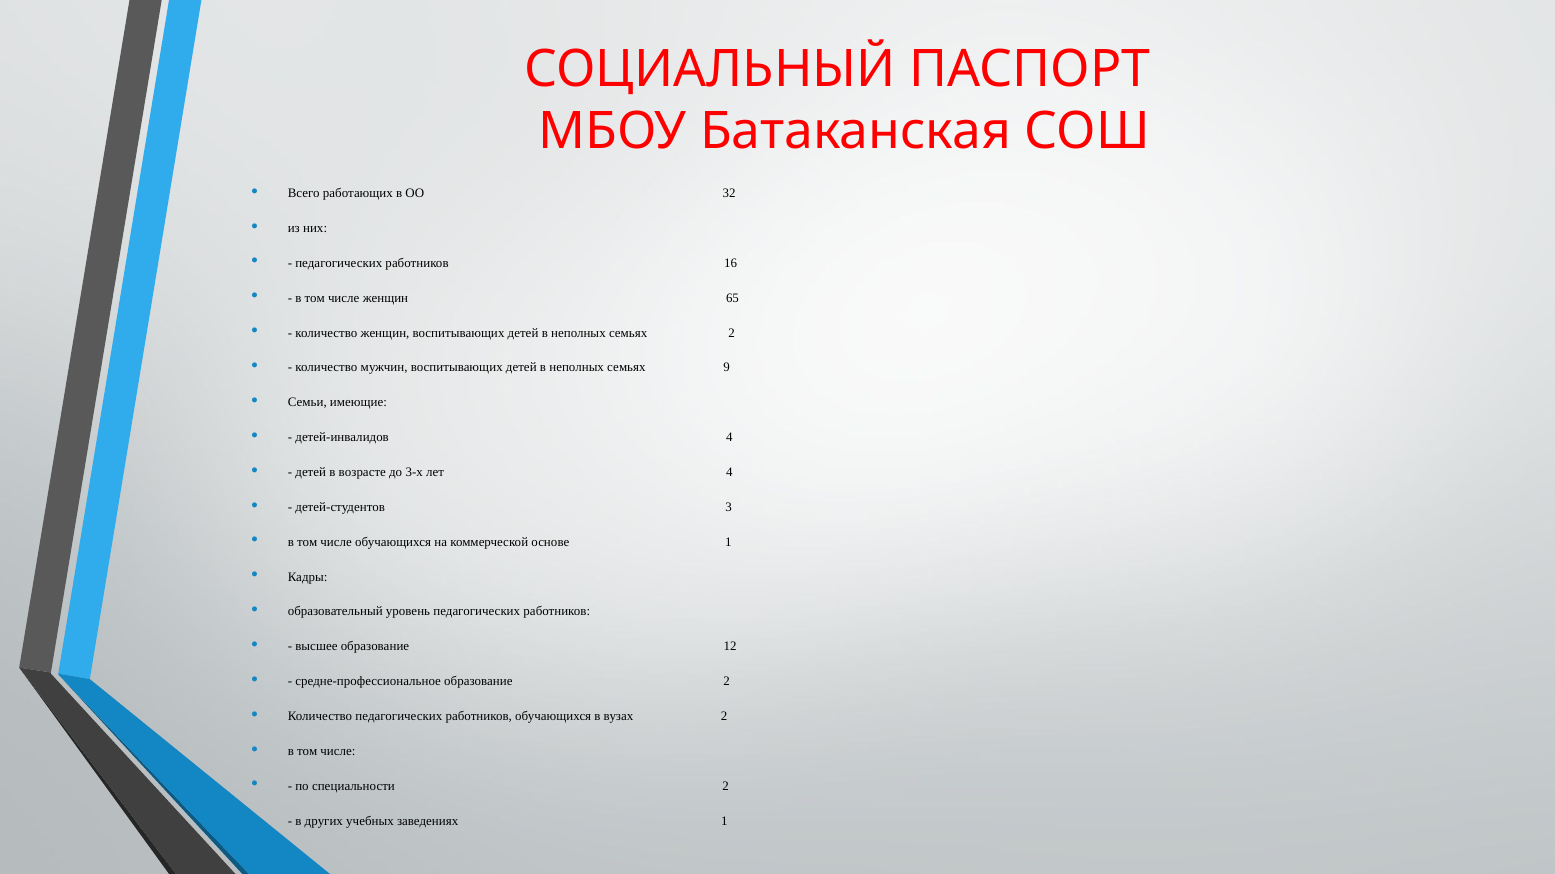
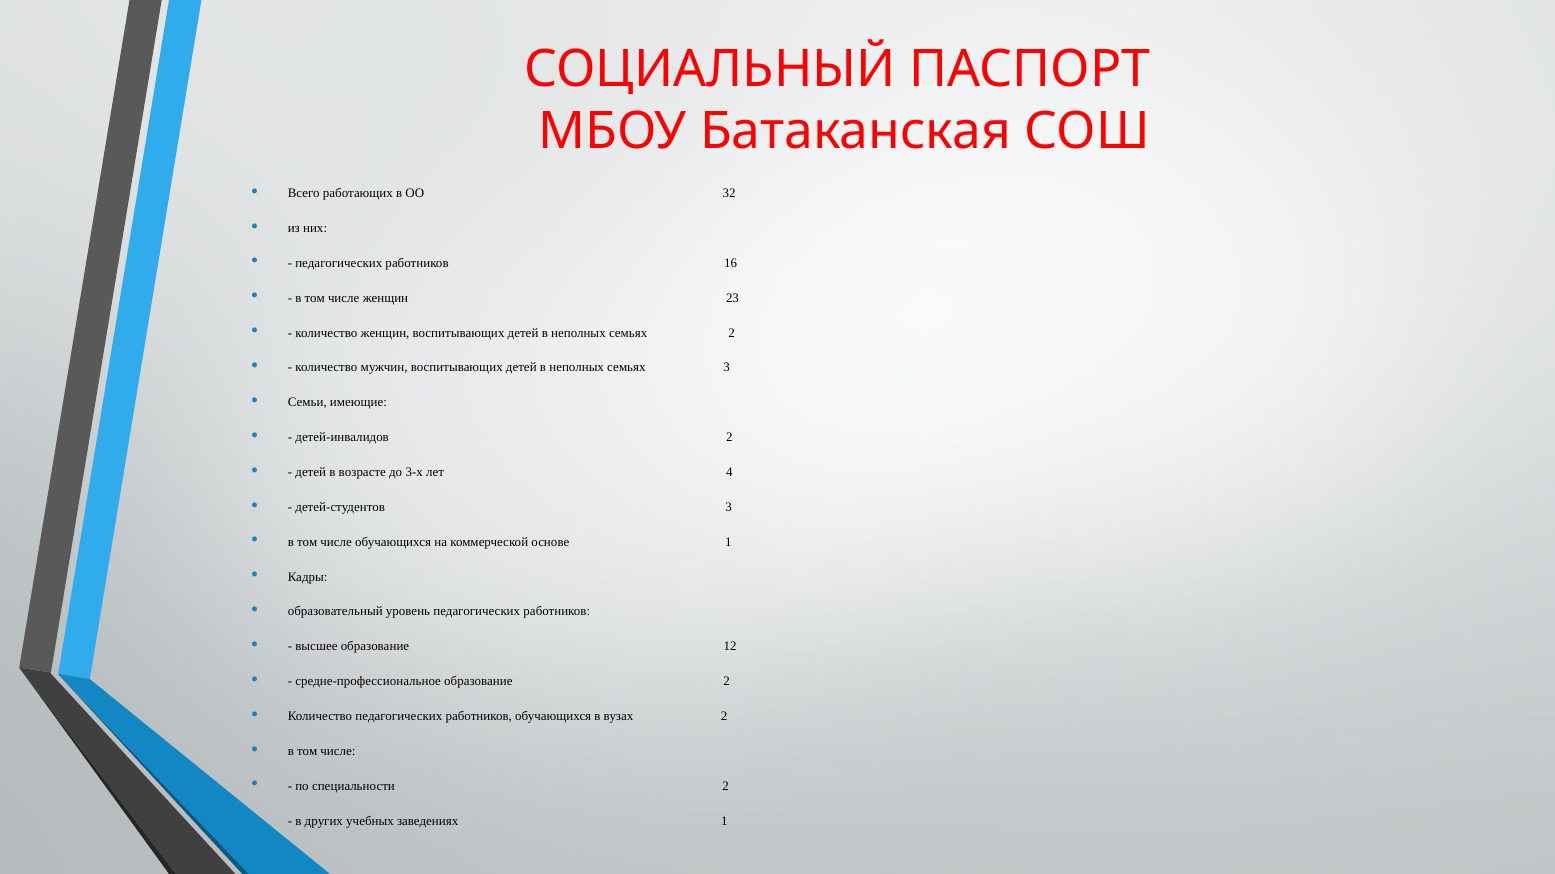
65: 65 -> 23
семьях 9: 9 -> 3
детей-инвалидов 4: 4 -> 2
